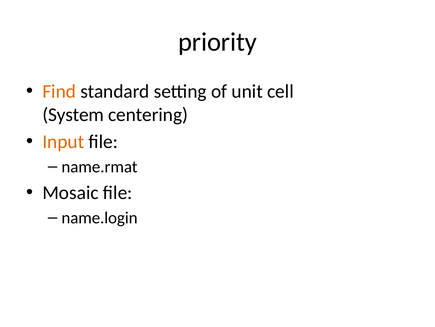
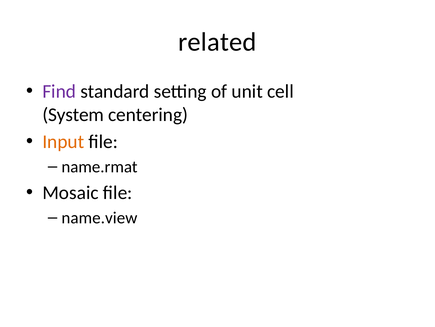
priority: priority -> related
Find colour: orange -> purple
name.login: name.login -> name.view
